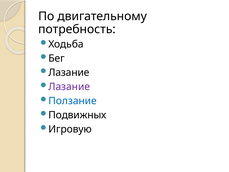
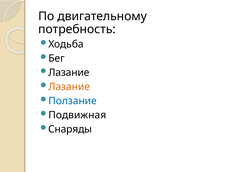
Лазание at (69, 87) colour: purple -> orange
Подвижных: Подвижных -> Подвижная
Игровую: Игровую -> Снаряды
